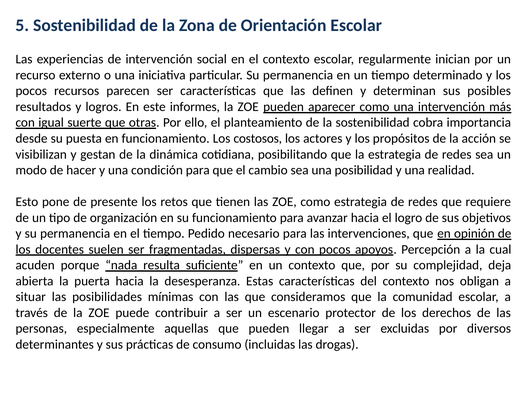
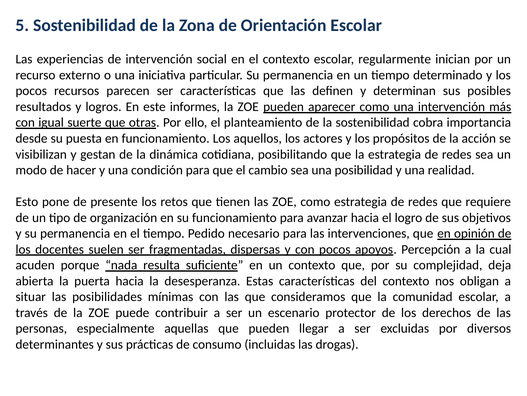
costosos: costosos -> aquellos
